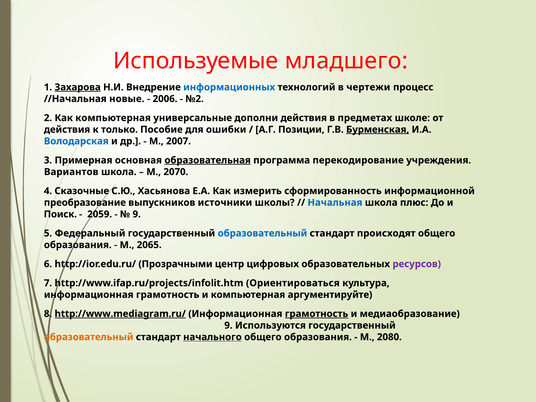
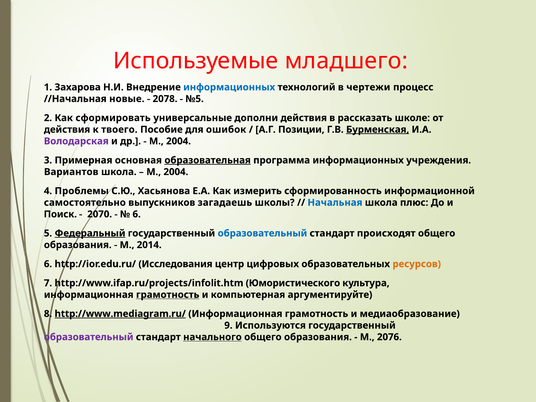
Захарова underline: present -> none
2006: 2006 -> 2078
№2: №2 -> №5
Как компьютерная: компьютерная -> сформировать
предметах: предметах -> рассказать
только: только -> твоего
ошибки: ошибки -> ошибок
Володарская colour: blue -> purple
2007 at (179, 141): 2007 -> 2004
программа перекодирование: перекодирование -> информационных
2070 at (176, 172): 2070 -> 2004
Сказочные: Сказочные -> Проблемы
преобразование: преобразование -> самостоятельно
источники: источники -> загадаешь
2059: 2059 -> 2070
9 at (137, 214): 9 -> 6
Федеральный underline: none -> present
2065: 2065 -> 2014
Прозрачными: Прозрачными -> Исследования
ресурсов colour: purple -> orange
Ориентироваться: Ориентироваться -> Юмористического
грамотность at (168, 295) underline: none -> present
грамотность at (317, 314) underline: present -> none
образовательный at (89, 337) colour: orange -> purple
2080: 2080 -> 2076
